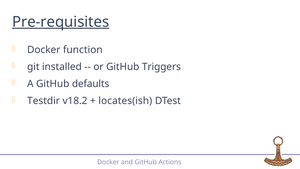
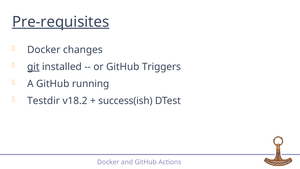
function: function -> changes
git underline: none -> present
defaults: defaults -> running
locates(ish: locates(ish -> success(ish
